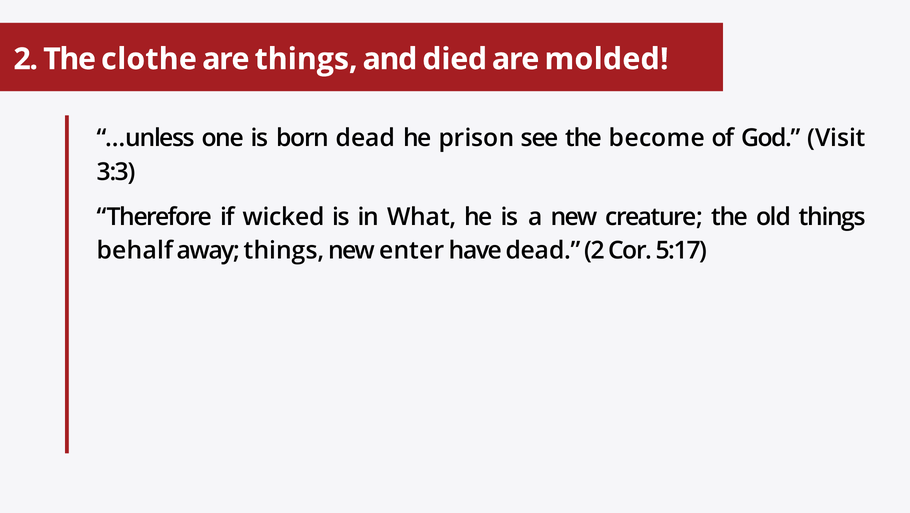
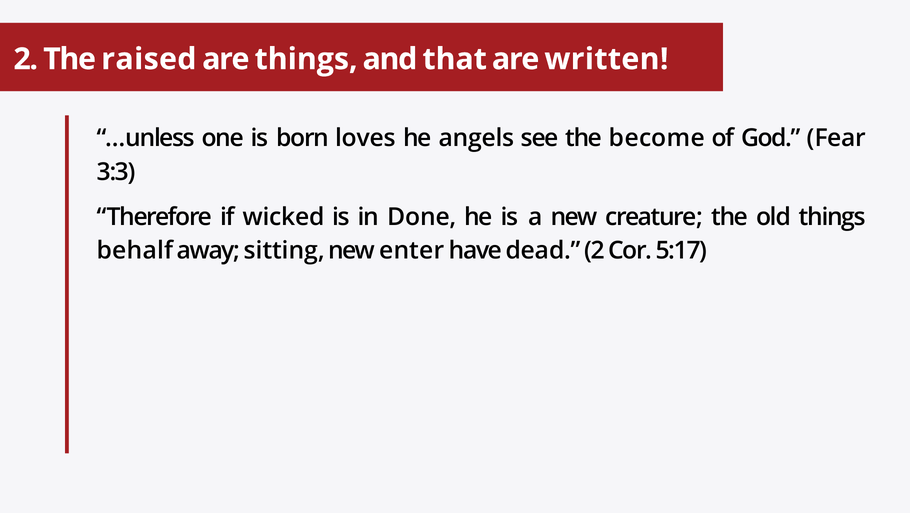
clothe: clothe -> raised
died: died -> that
molded: molded -> written
born dead: dead -> loves
prison: prison -> angels
Visit: Visit -> Fear
What: What -> Done
away things: things -> sitting
